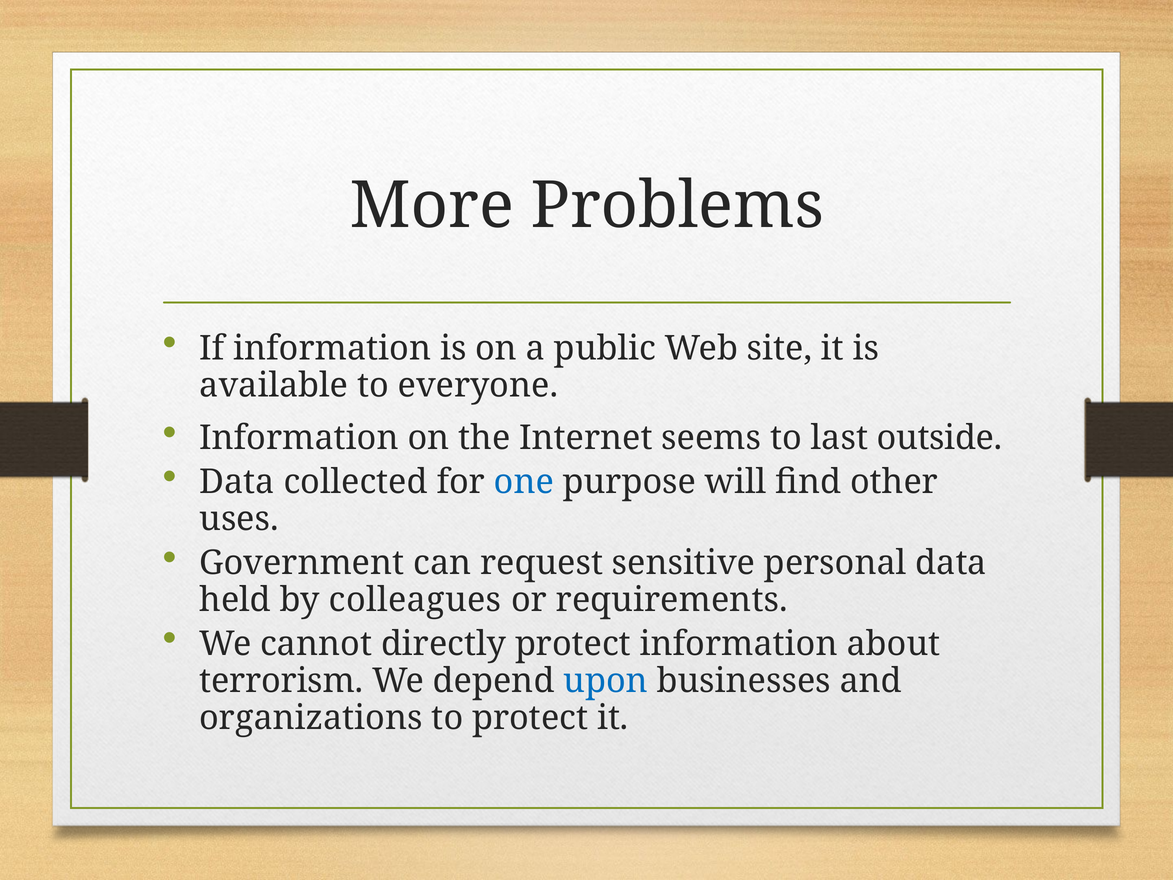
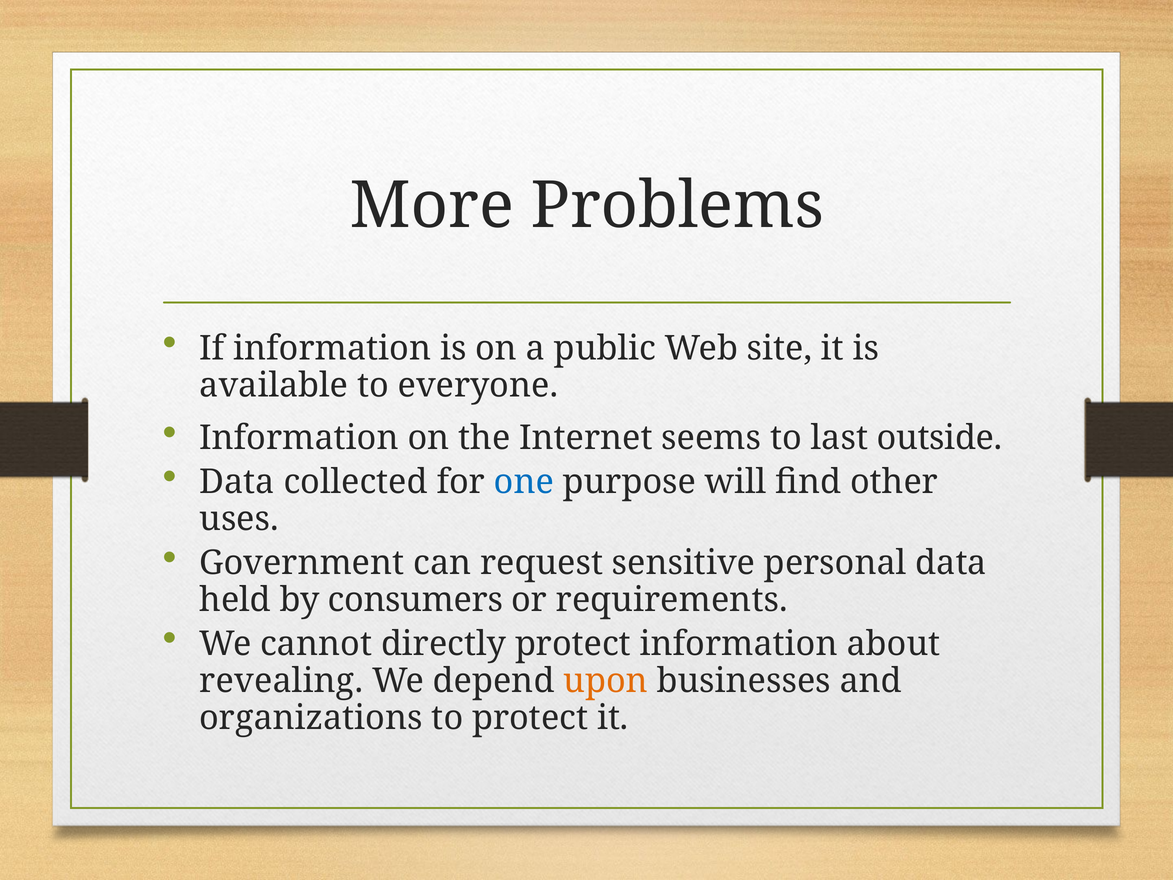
colleagues: colleagues -> consumers
terrorism: terrorism -> revealing
upon colour: blue -> orange
